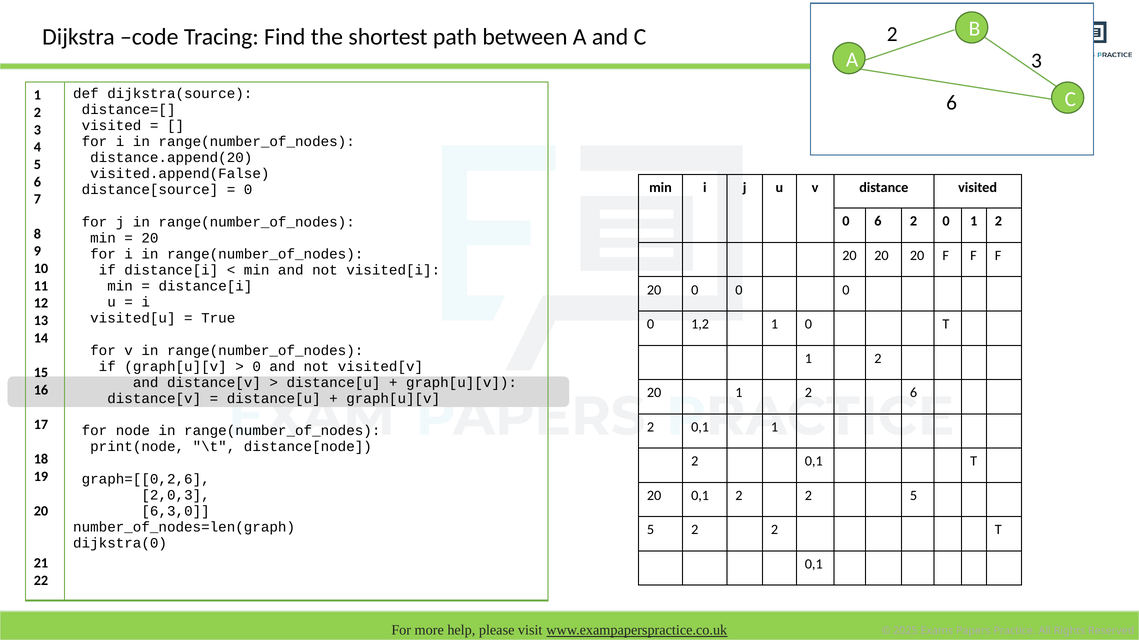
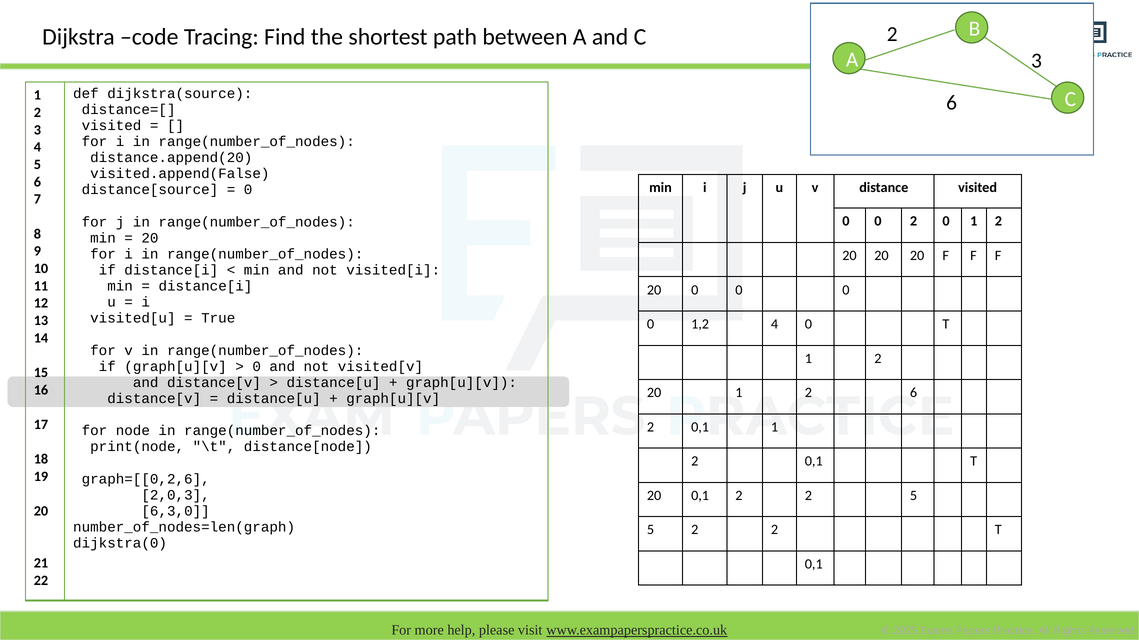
6 at (878, 222): 6 -> 0
1,2 1: 1 -> 4
